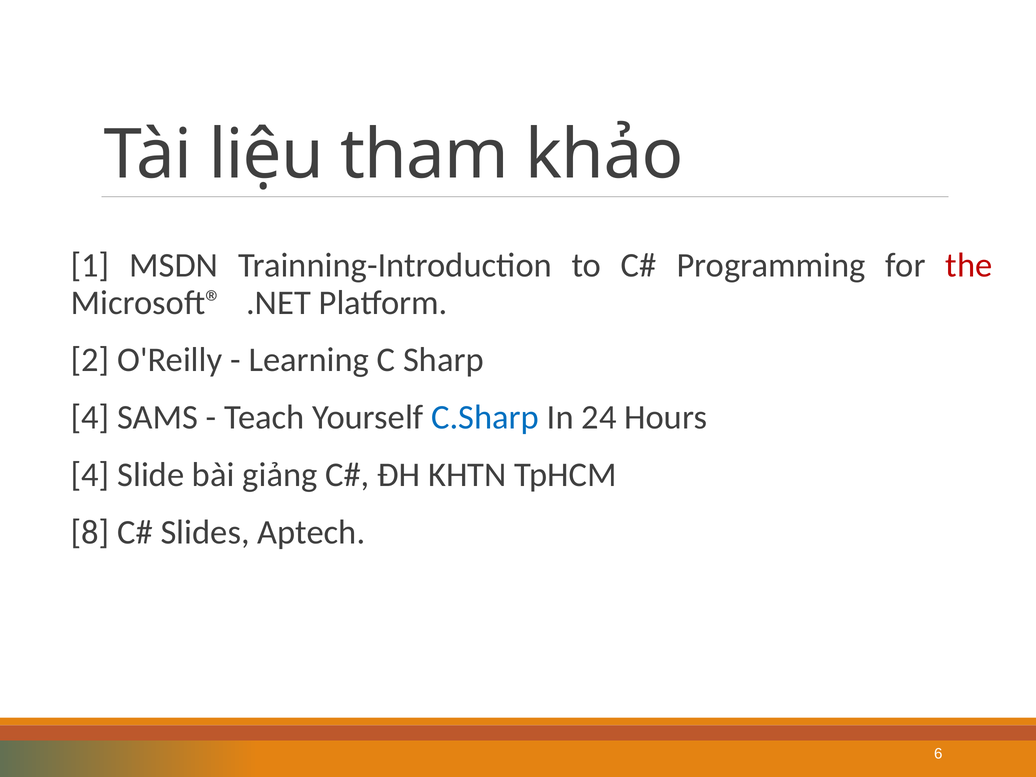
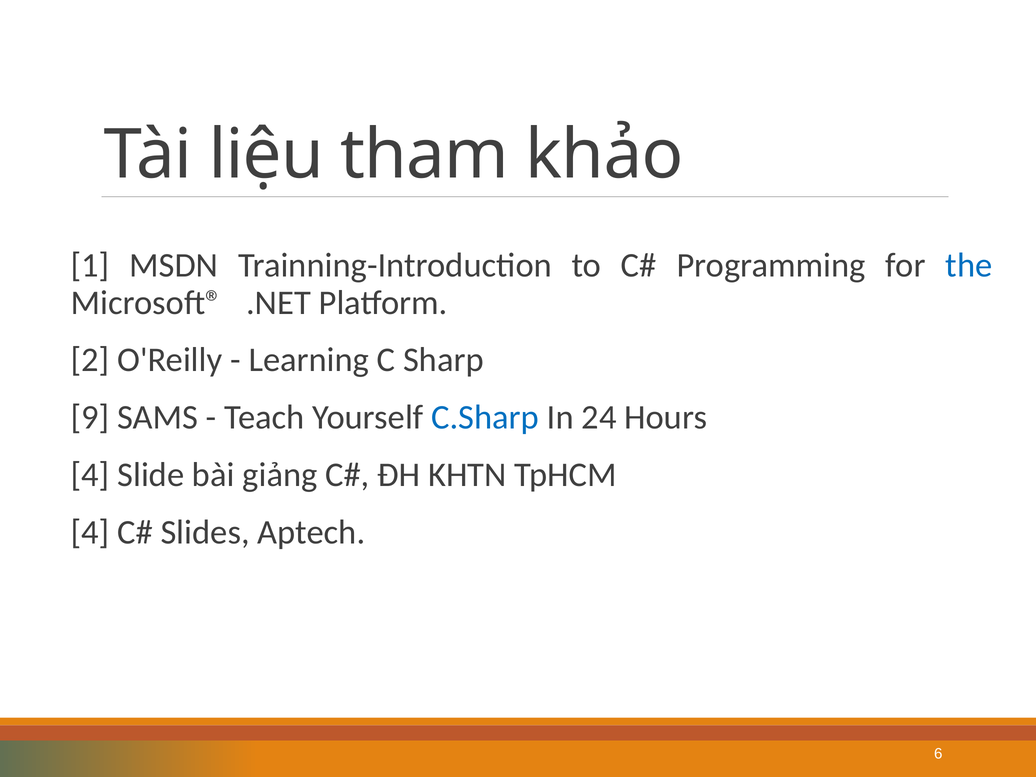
the colour: red -> blue
4 at (90, 418): 4 -> 9
8 at (90, 532): 8 -> 4
